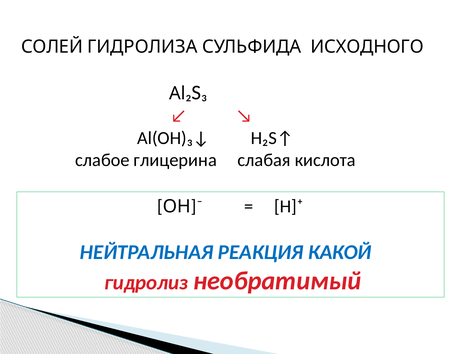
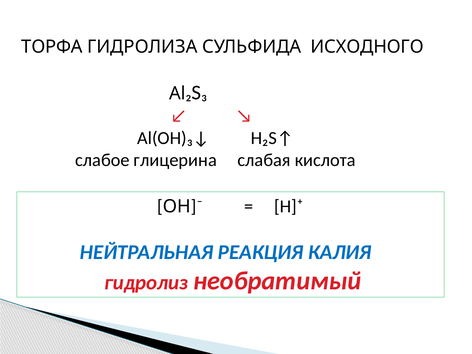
СОЛЕЙ: СОЛЕЙ -> ТОРФА
КАКОЙ: КАКОЙ -> КАЛИЯ
